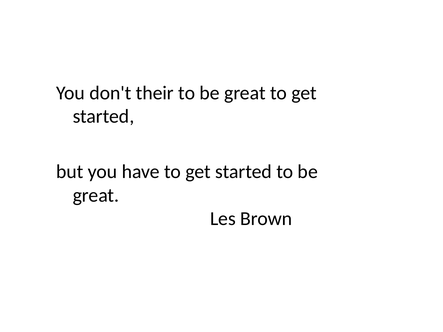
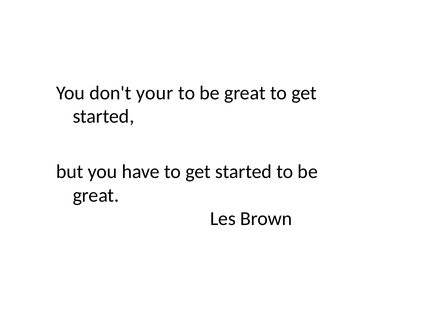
their: their -> your
